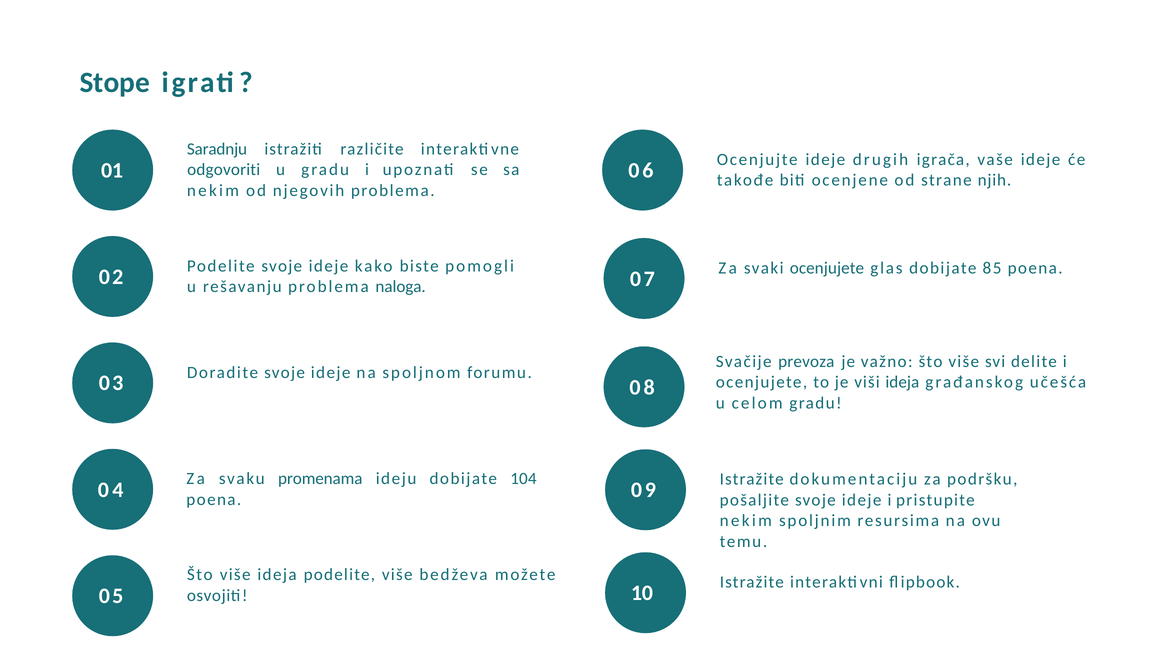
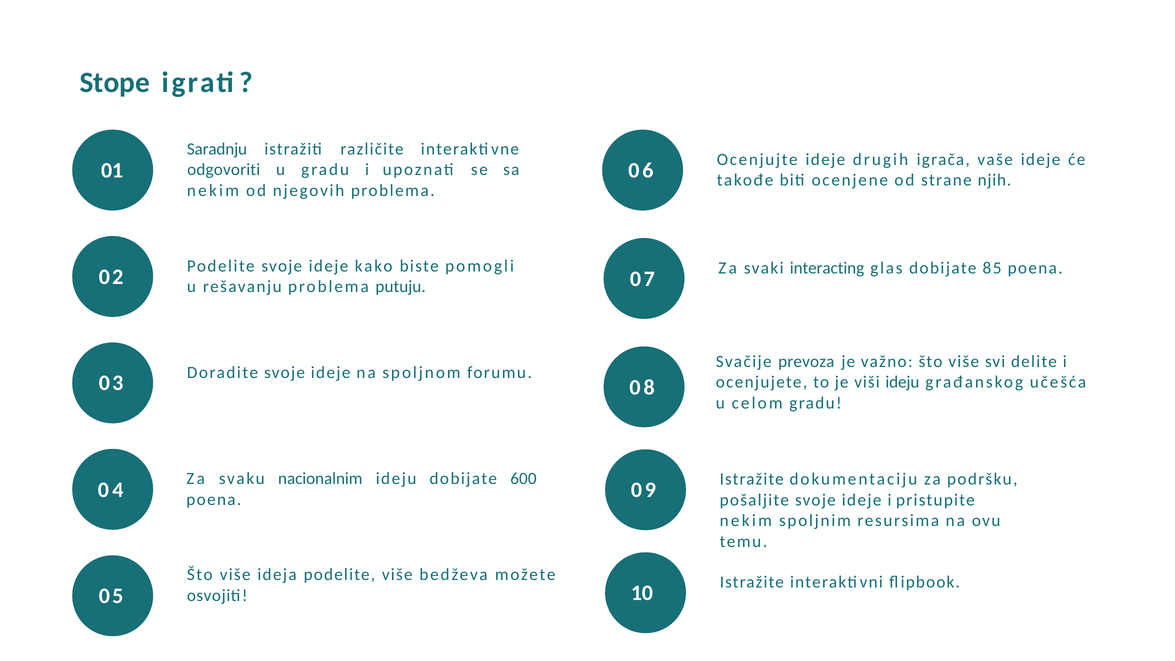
svaki ocenjujete: ocenjujete -> interacting
naloga: naloga -> putuju
viši ideja: ideja -> ideju
promenama: promenama -> nacionalnim
104: 104 -> 600
